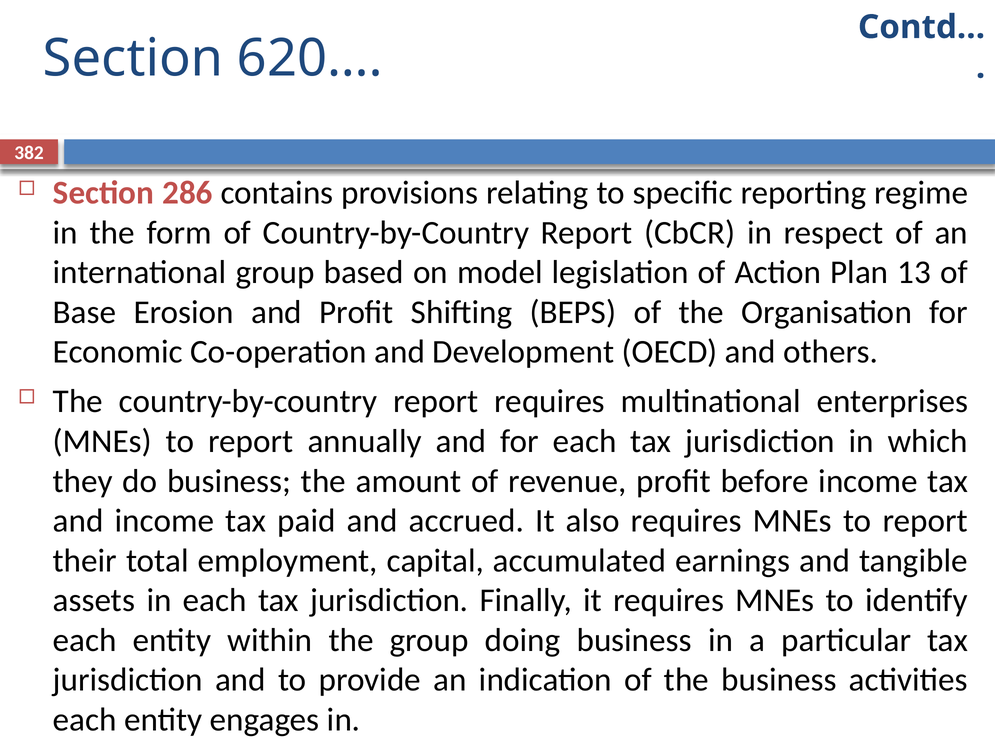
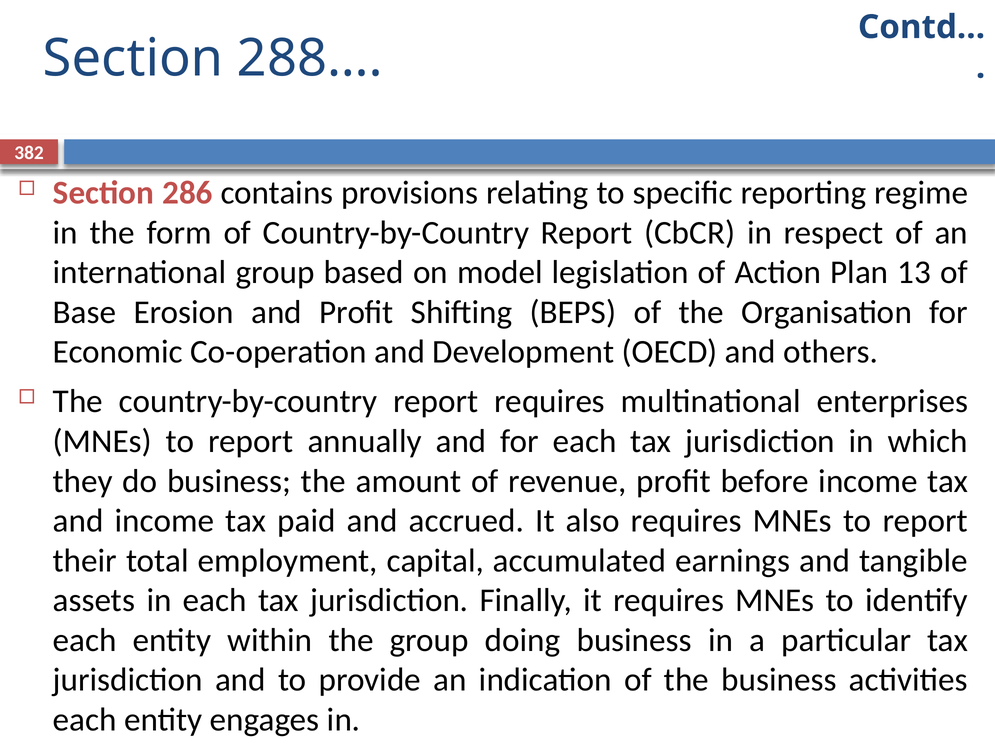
620…: 620… -> 288…
